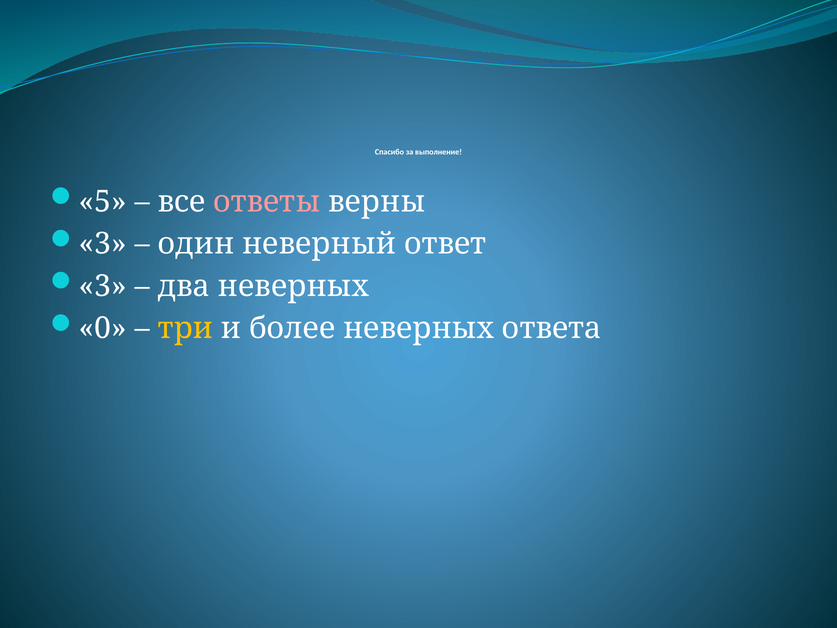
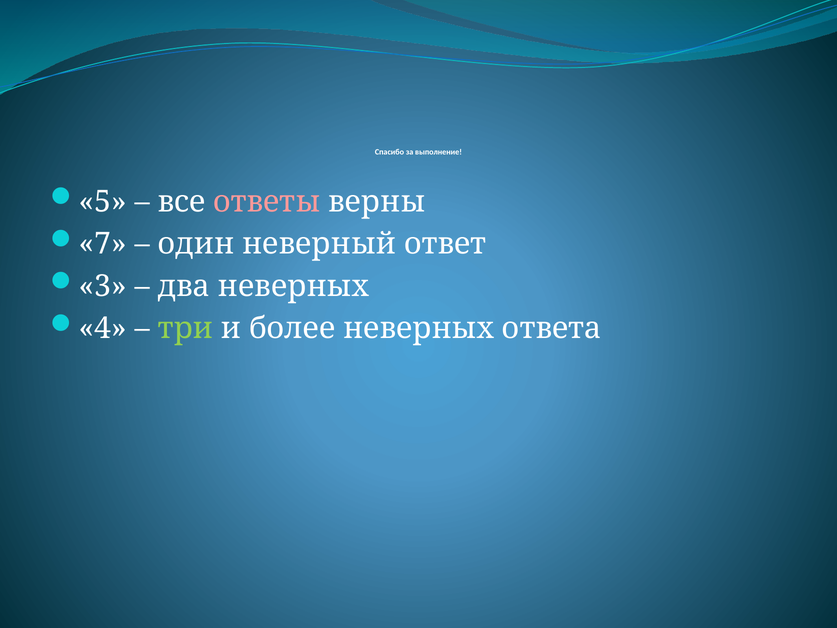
3 at (103, 244): 3 -> 7
0: 0 -> 4
три colour: yellow -> light green
